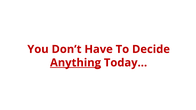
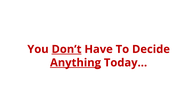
Don’t underline: none -> present
